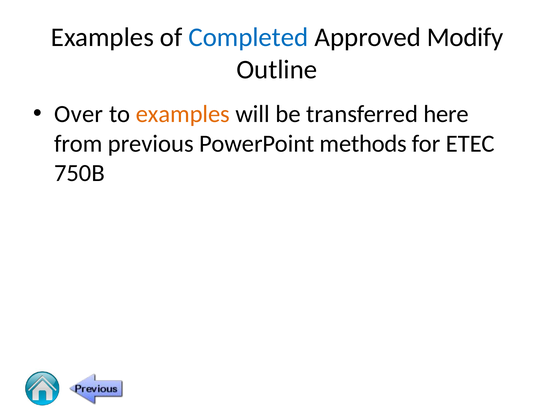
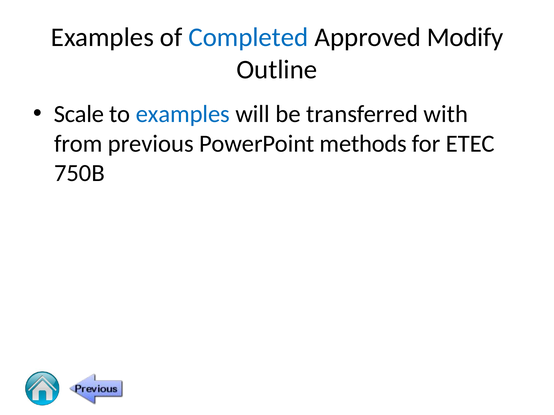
Over: Over -> Scale
examples at (183, 114) colour: orange -> blue
here: here -> with
